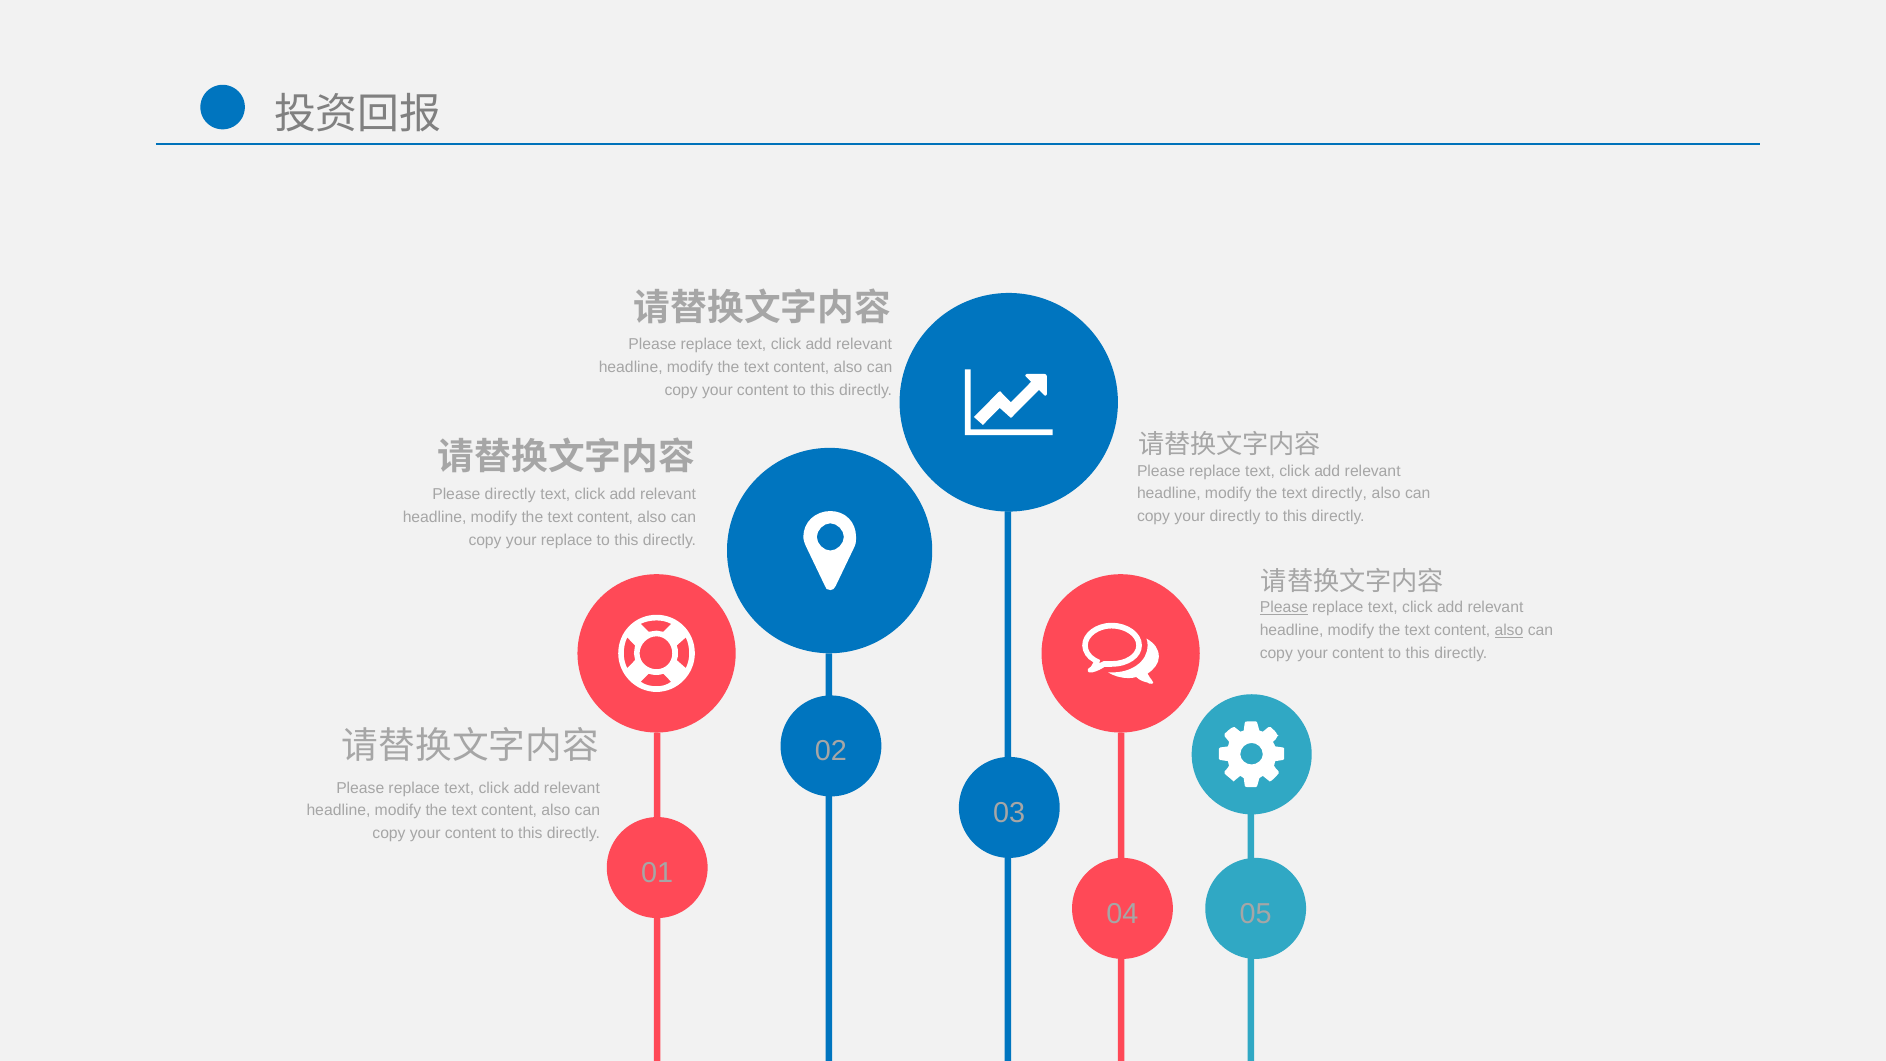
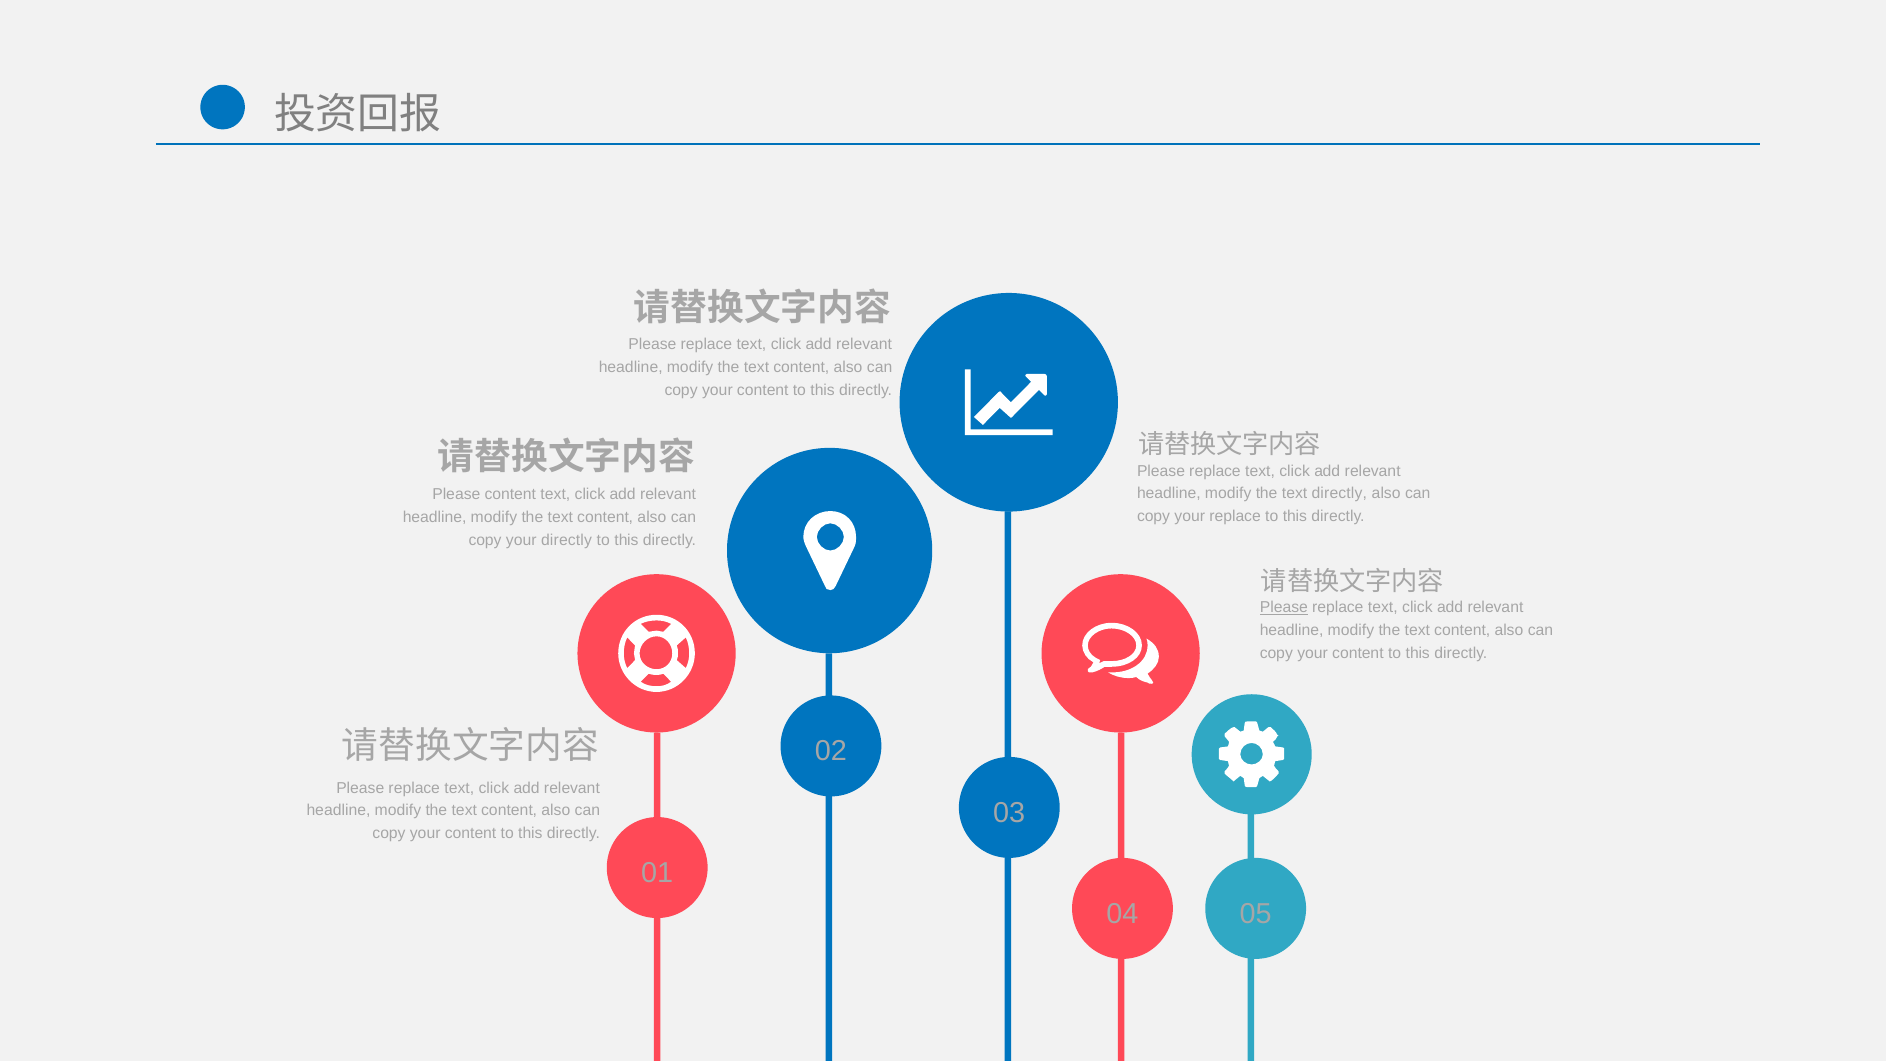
Please directly: directly -> content
your directly: directly -> replace
your replace: replace -> directly
also at (1509, 630) underline: present -> none
